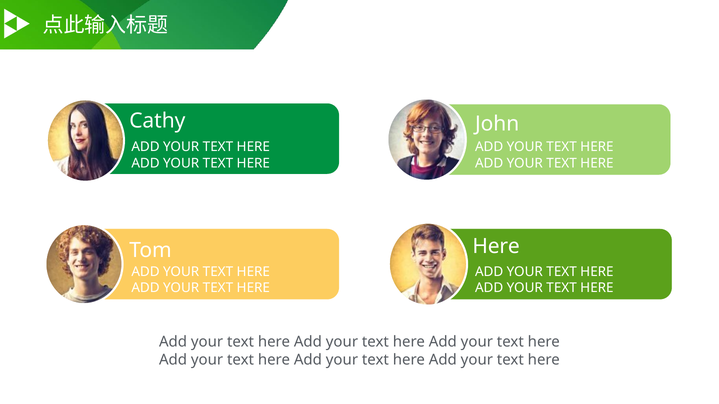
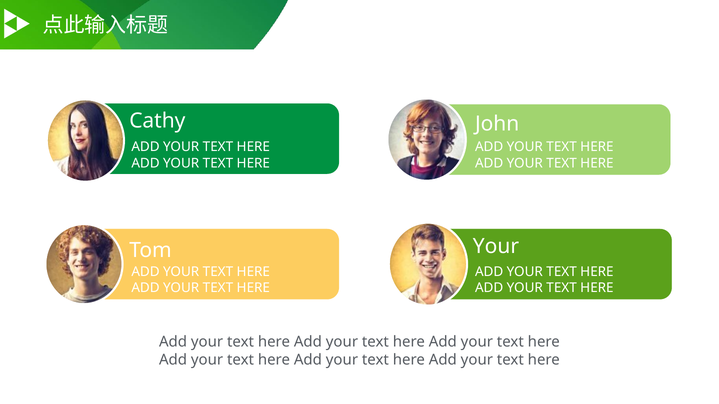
Here at (496, 247): Here -> Your
